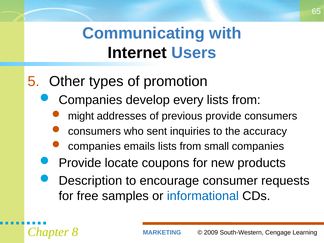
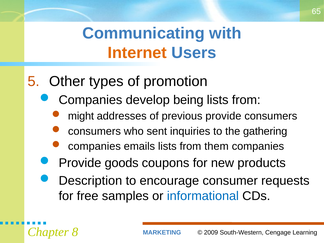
Internet colour: black -> orange
every: every -> being
accuracy: accuracy -> gathering
small: small -> them
locate: locate -> goods
